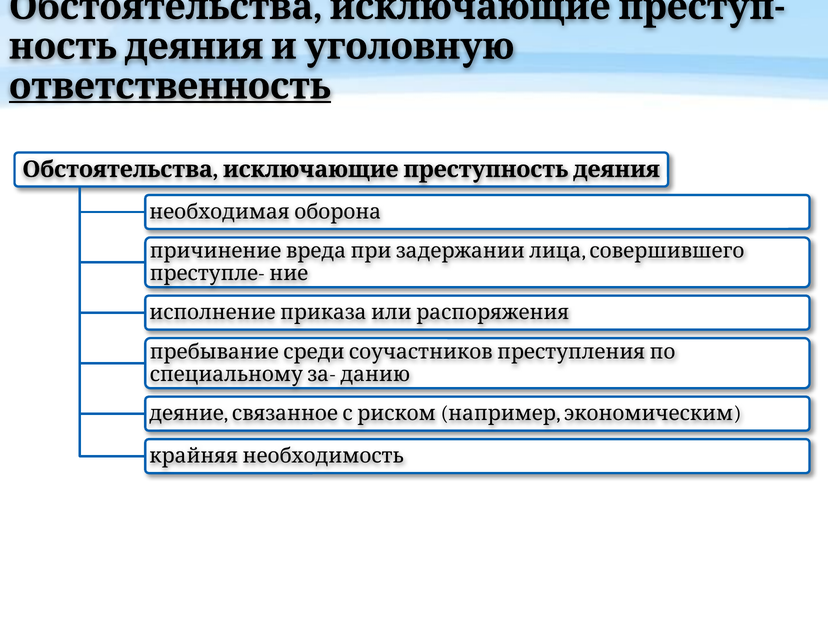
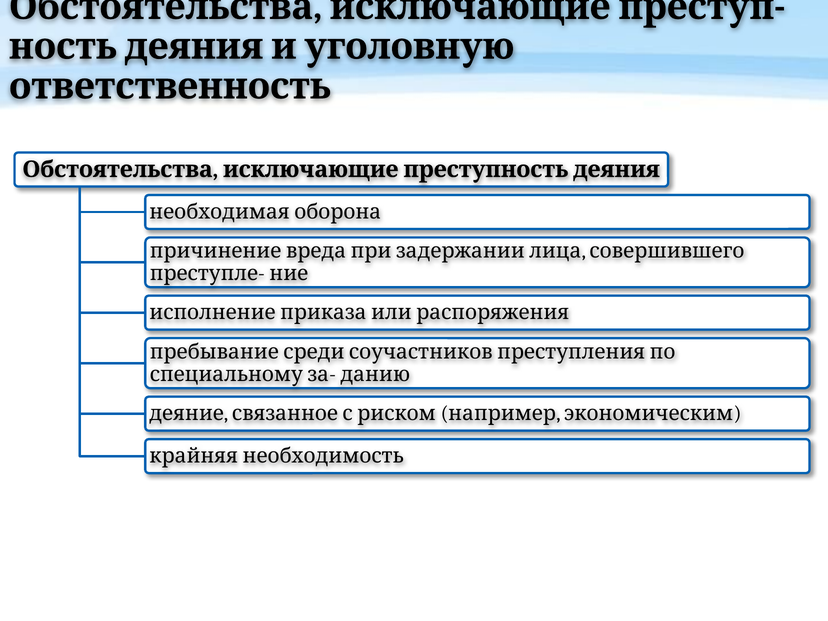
ответственность underline: present -> none
